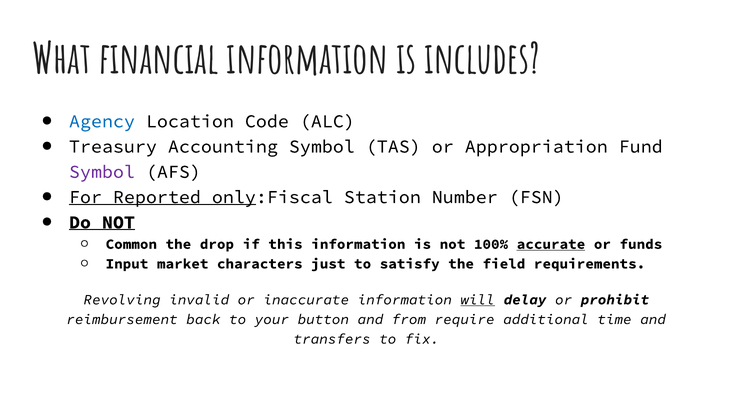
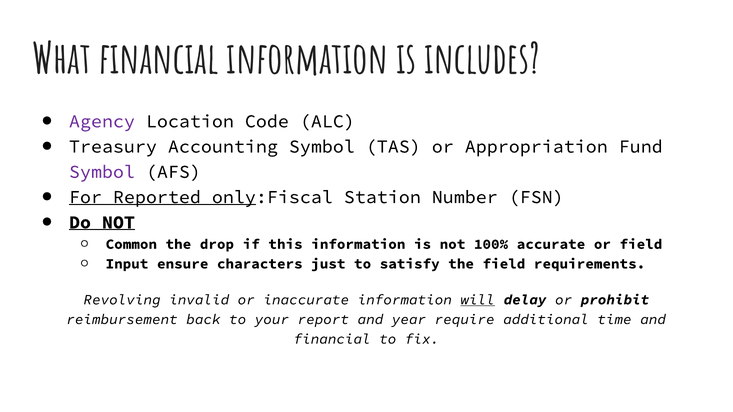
Agency colour: blue -> purple
accurate underline: present -> none
or funds: funds -> field
market: market -> ensure
button: button -> report
from: from -> year
transfers at (332, 339): transfers -> financial
